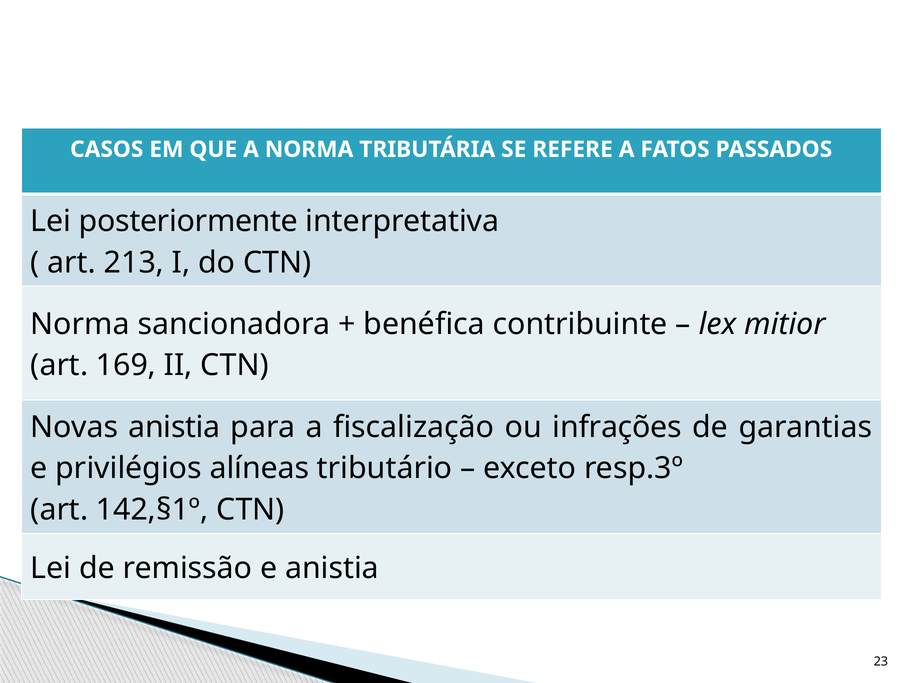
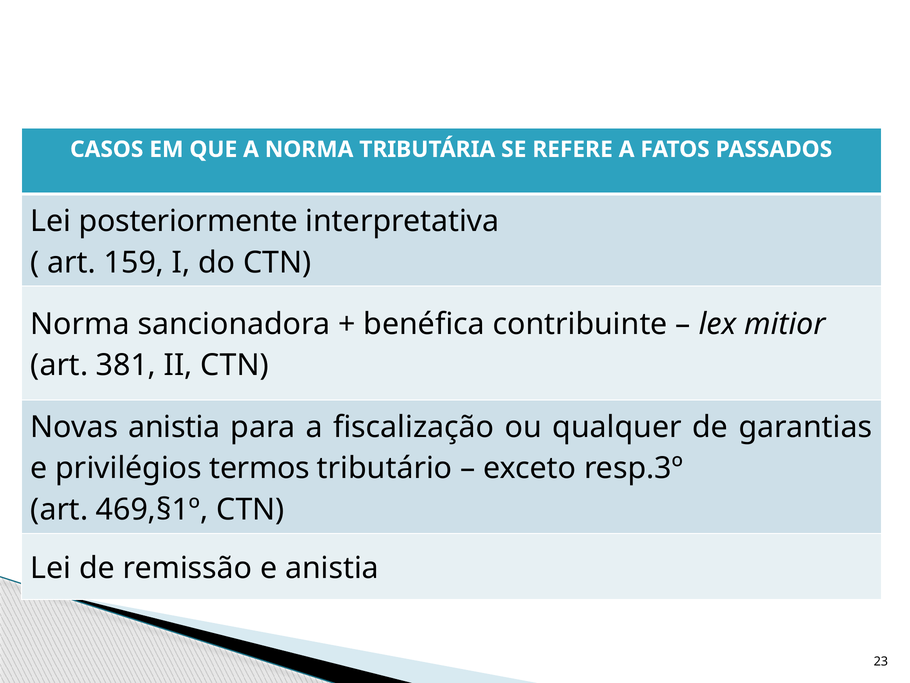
213: 213 -> 159
169: 169 -> 381
infrações: infrações -> qualquer
alíneas: alíneas -> termos
142,§1º: 142,§1º -> 469,§1º
